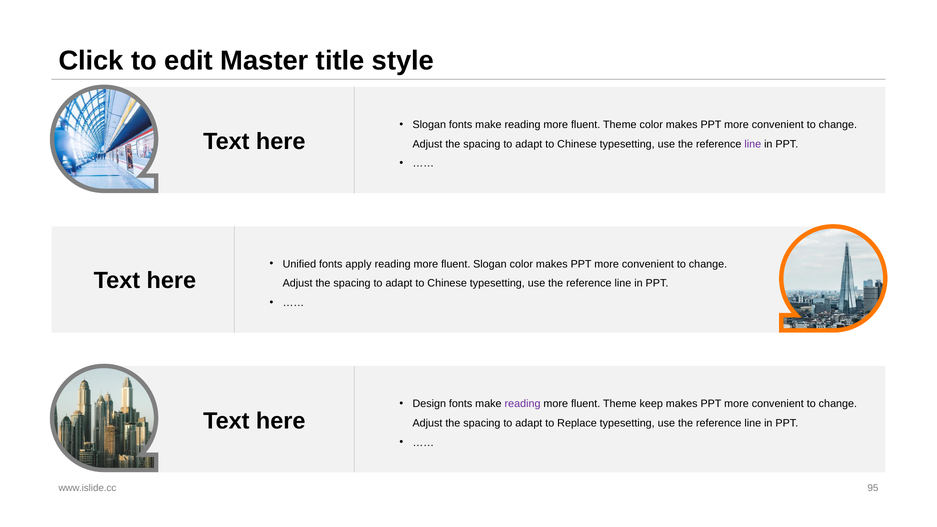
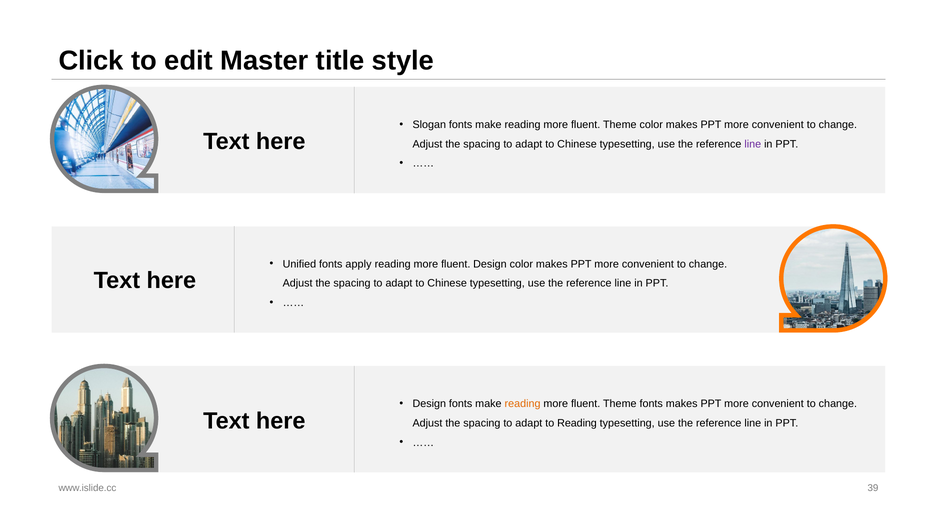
fluent Slogan: Slogan -> Design
reading at (523, 404) colour: purple -> orange
Theme keep: keep -> fonts
to Replace: Replace -> Reading
95: 95 -> 39
